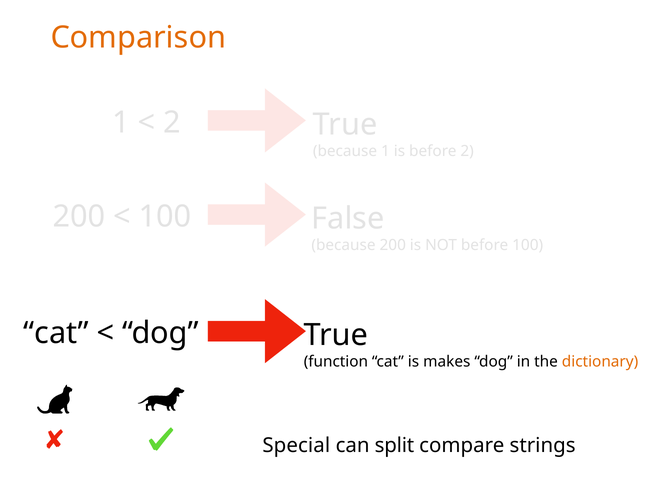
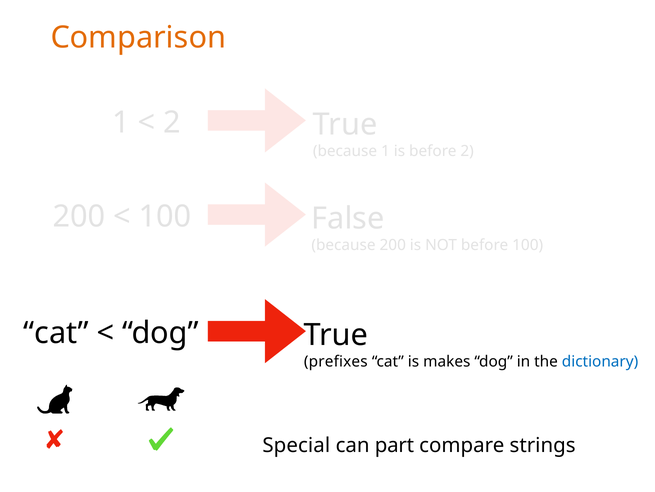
function: function -> prefixes
dictionary colour: orange -> blue
split: split -> part
